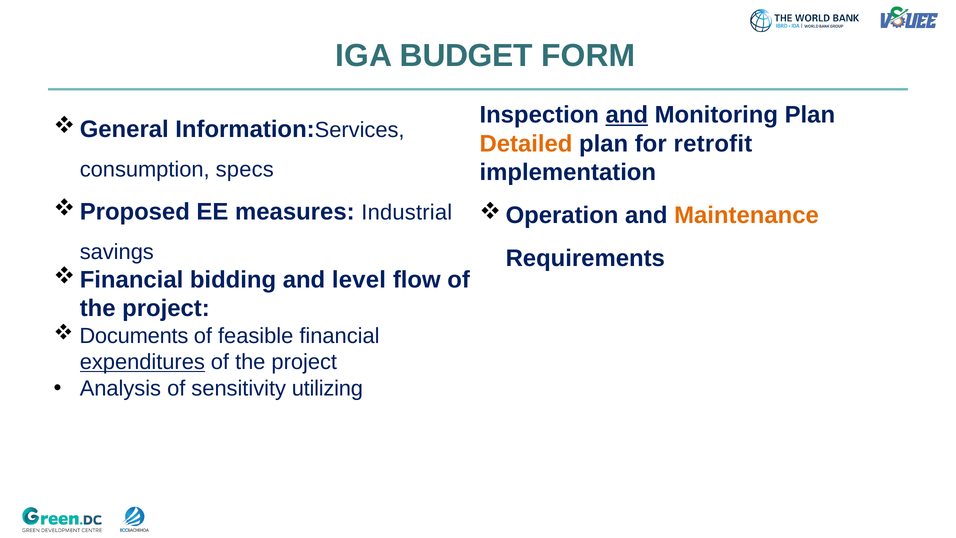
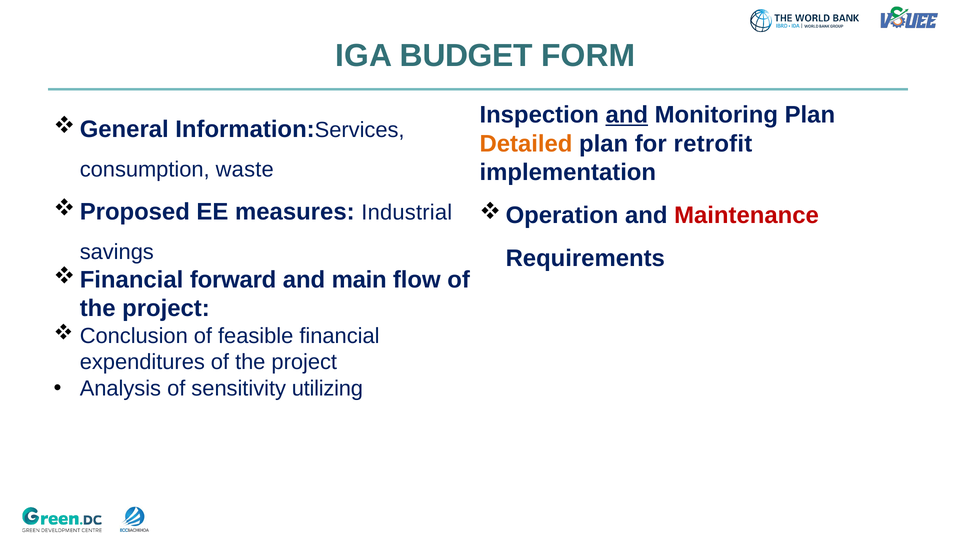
specs: specs -> waste
Maintenance colour: orange -> red
bidding: bidding -> forward
level: level -> main
Documents: Documents -> Conclusion
expenditures underline: present -> none
